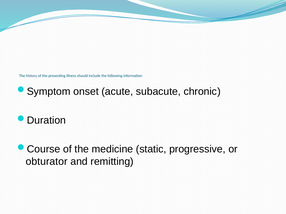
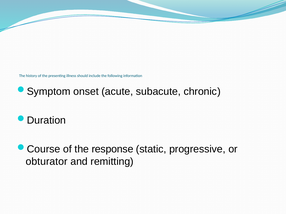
medicine: medicine -> response
